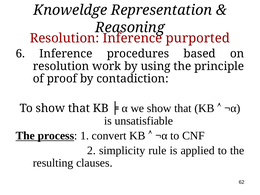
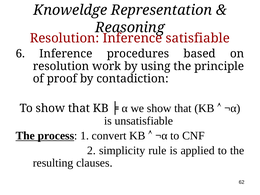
purported: purported -> satisfiable
